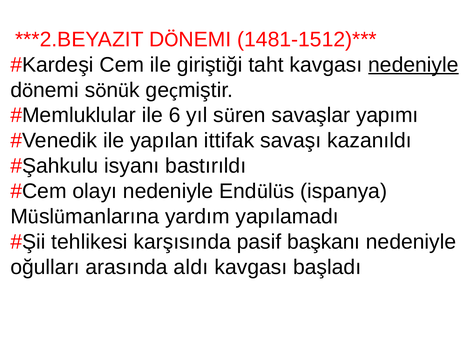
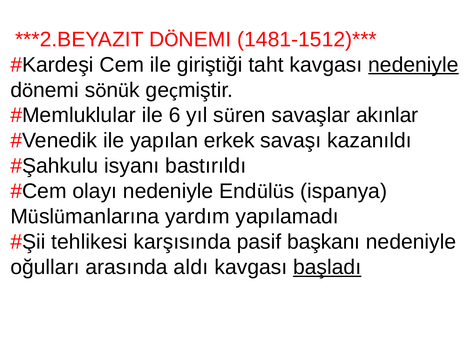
yapımı: yapımı -> akınlar
ittifak: ittifak -> erkek
başladı underline: none -> present
